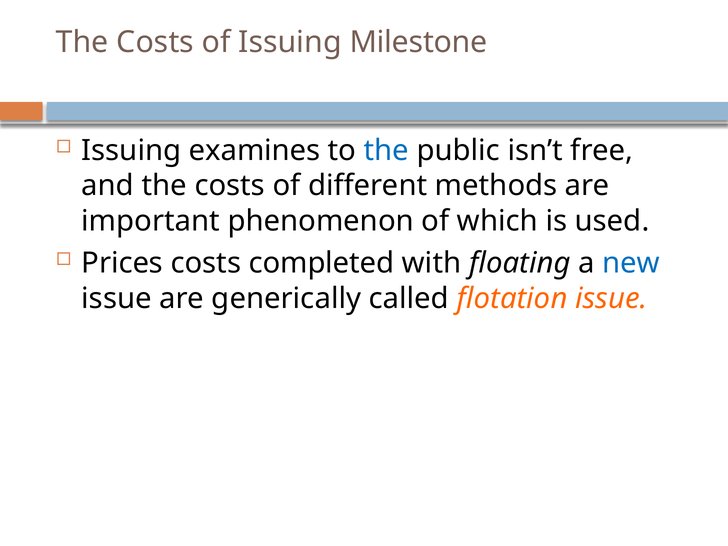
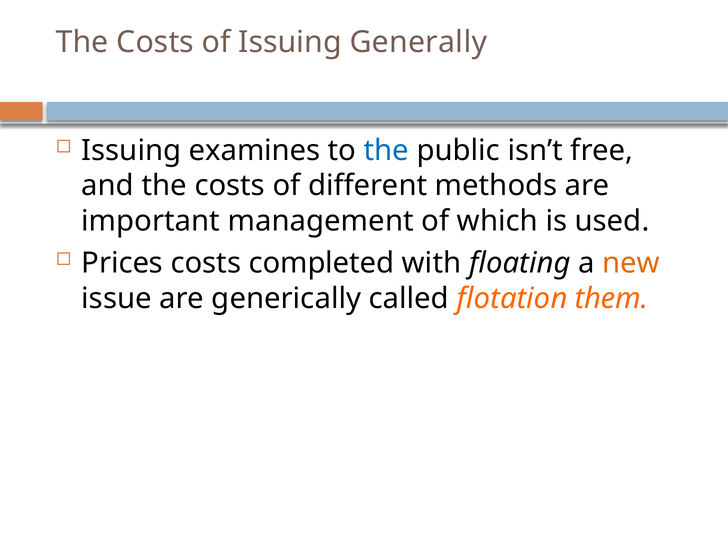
Milestone: Milestone -> Generally
phenomenon: phenomenon -> management
new colour: blue -> orange
flotation issue: issue -> them
